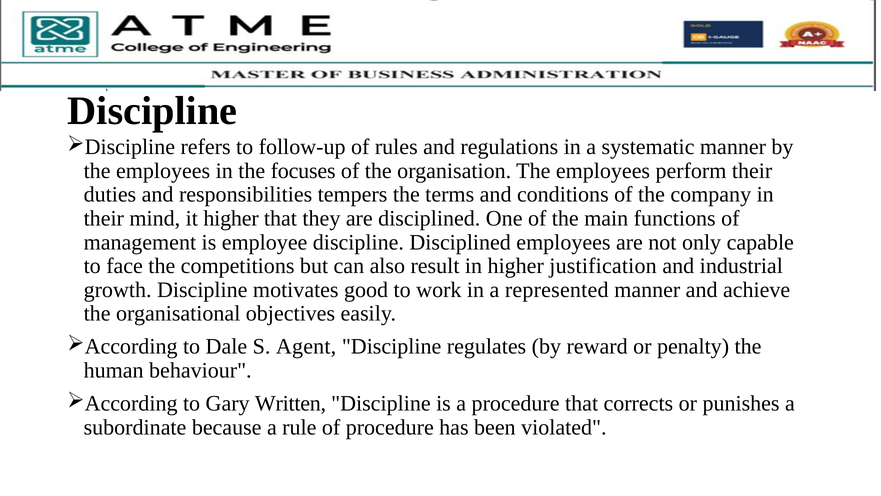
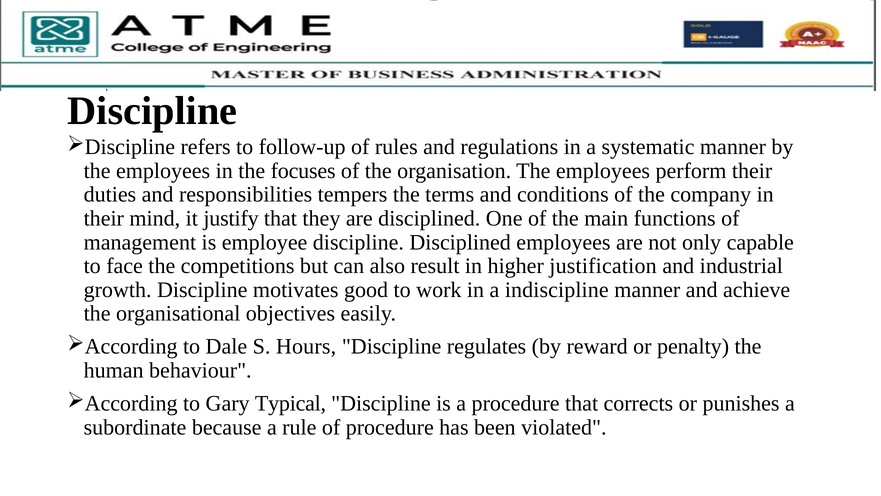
it higher: higher -> justify
represented: represented -> indiscipline
Agent: Agent -> Hours
Written: Written -> Typical
